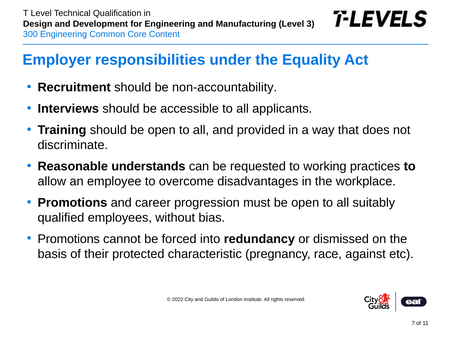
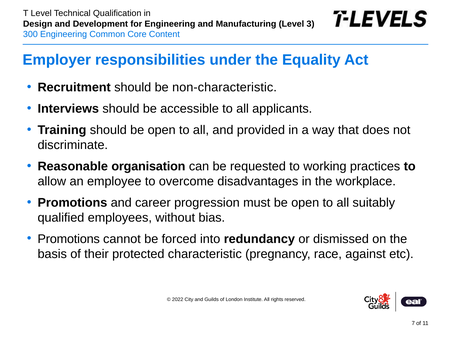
non-accountability: non-accountability -> non-characteristic
understands: understands -> organisation
